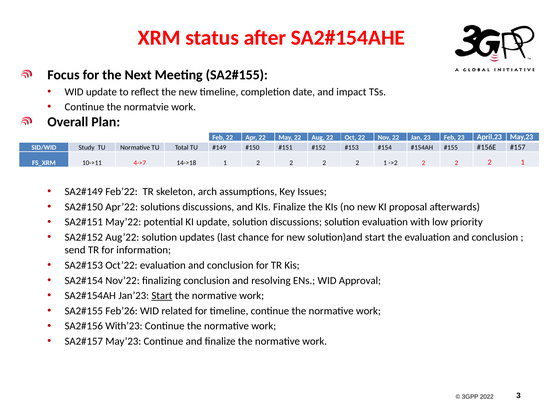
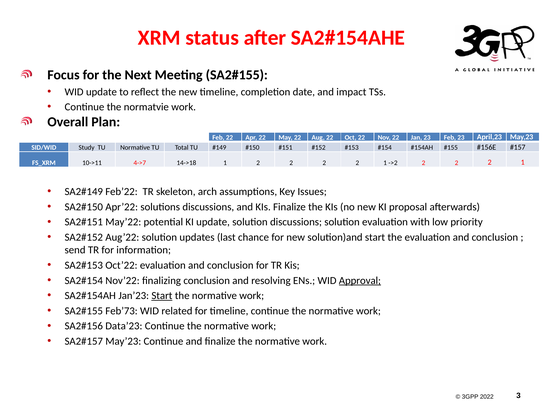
Approval underline: none -> present
Feb’26: Feb’26 -> Feb’73
With’23: With’23 -> Data’23
